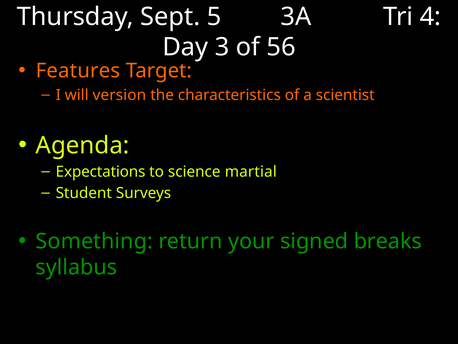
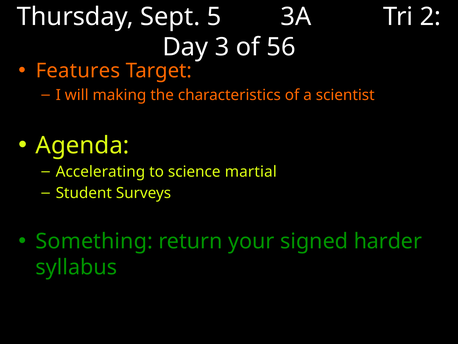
4: 4 -> 2
version: version -> making
Expectations: Expectations -> Accelerating
breaks: breaks -> harder
